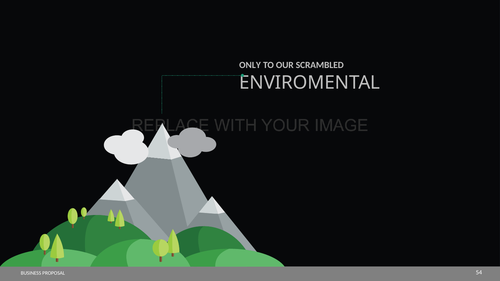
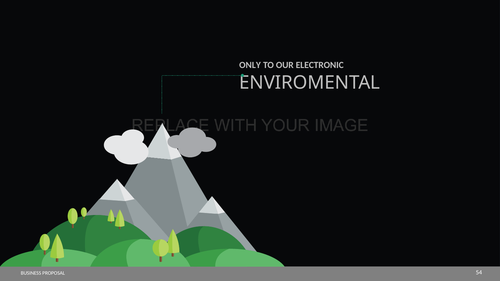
SCRAMBLED: SCRAMBLED -> ELECTRONIC
